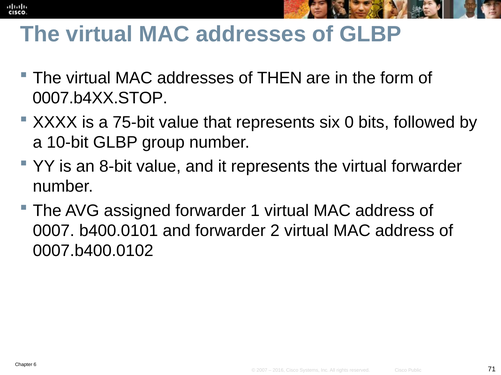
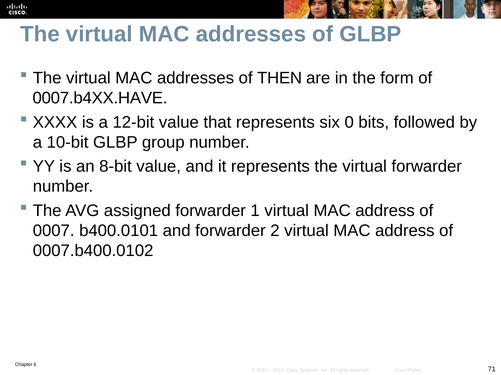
0007.b4XX.STOP: 0007.b4XX.STOP -> 0007.b4XX.HAVE
75-bit: 75-bit -> 12-bit
